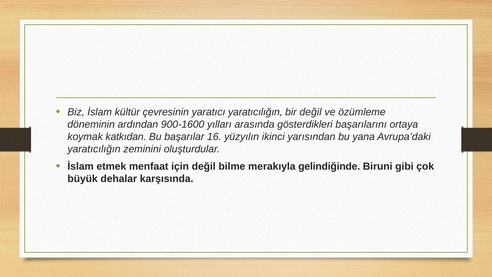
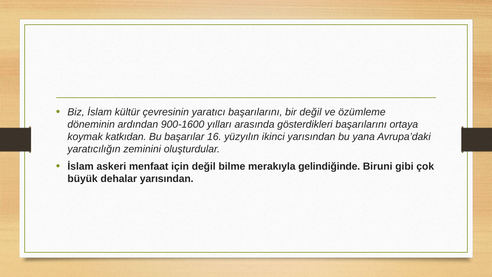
yaratıcı yaratıcılığın: yaratıcılığın -> başarılarını
etmek: etmek -> askeri
dehalar karşısında: karşısında -> yarısından
